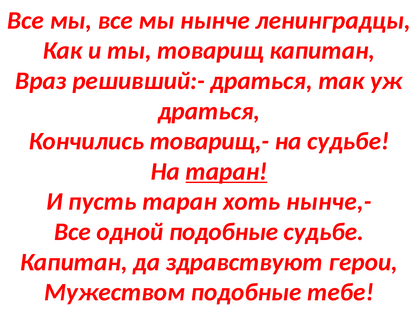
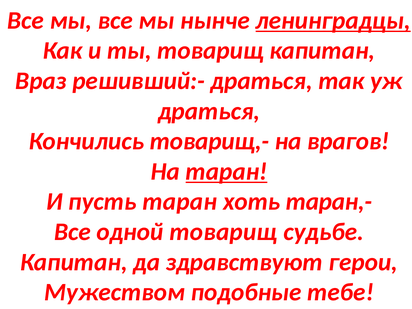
ленинградцы underline: none -> present
на судьбе: судьбе -> врагов
нынче,-: нынче,- -> таран,-
одной подобные: подобные -> товарищ
